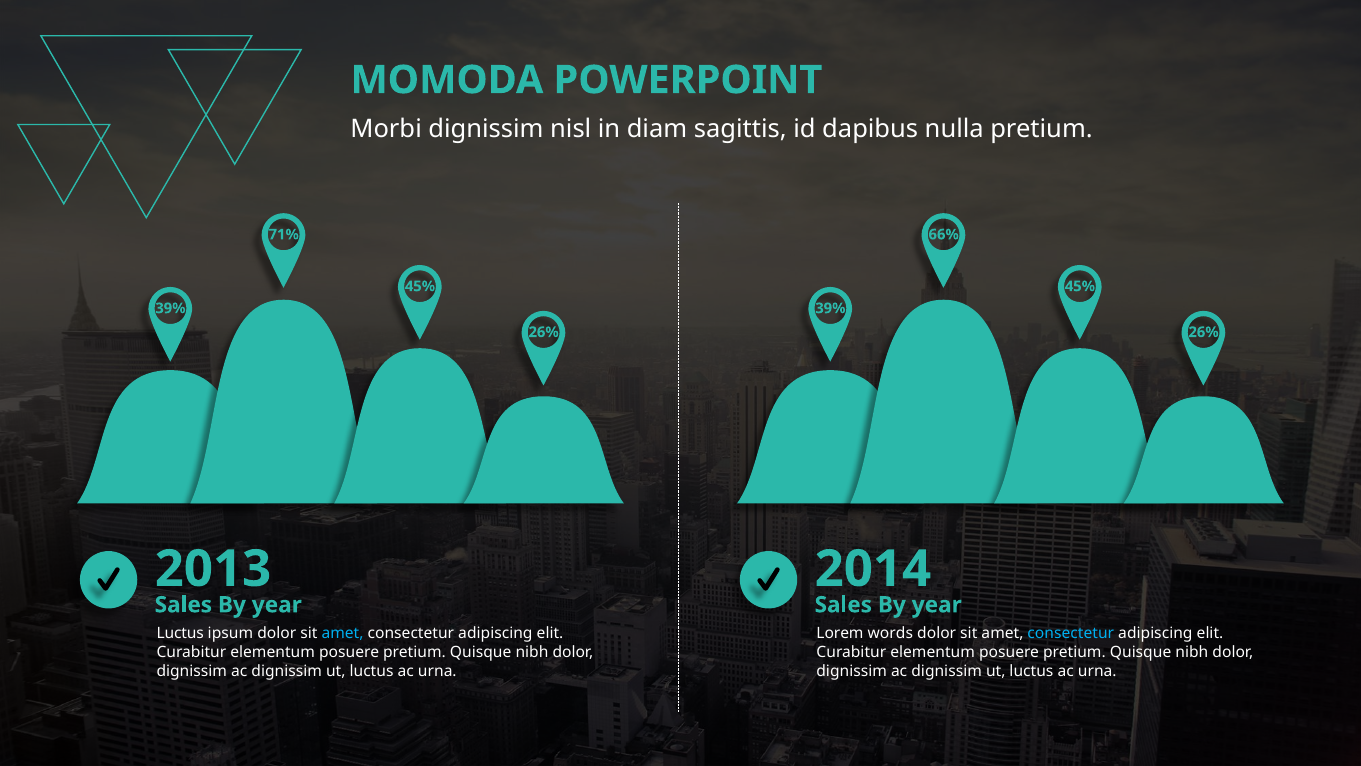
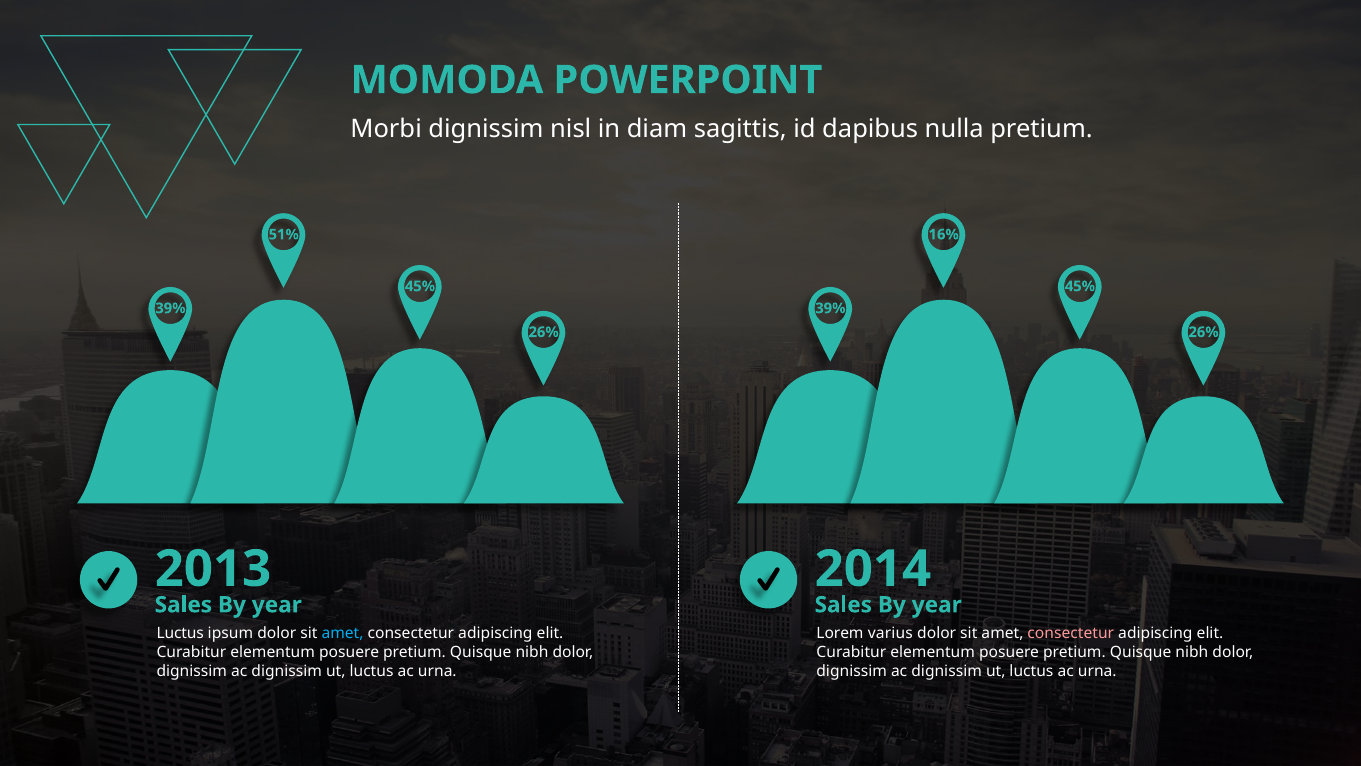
71%: 71% -> 51%
66%: 66% -> 16%
words: words -> varius
consectetur at (1071, 633) colour: light blue -> pink
